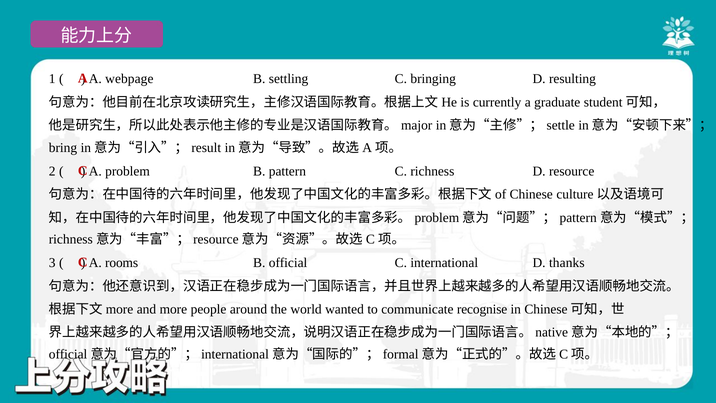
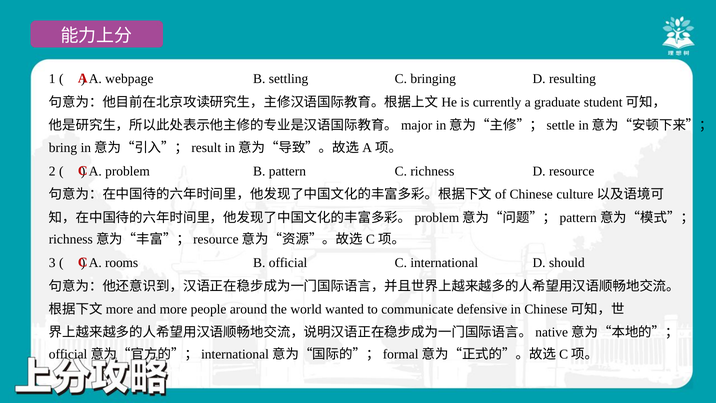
thanks: thanks -> should
recognise: recognise -> defensive
